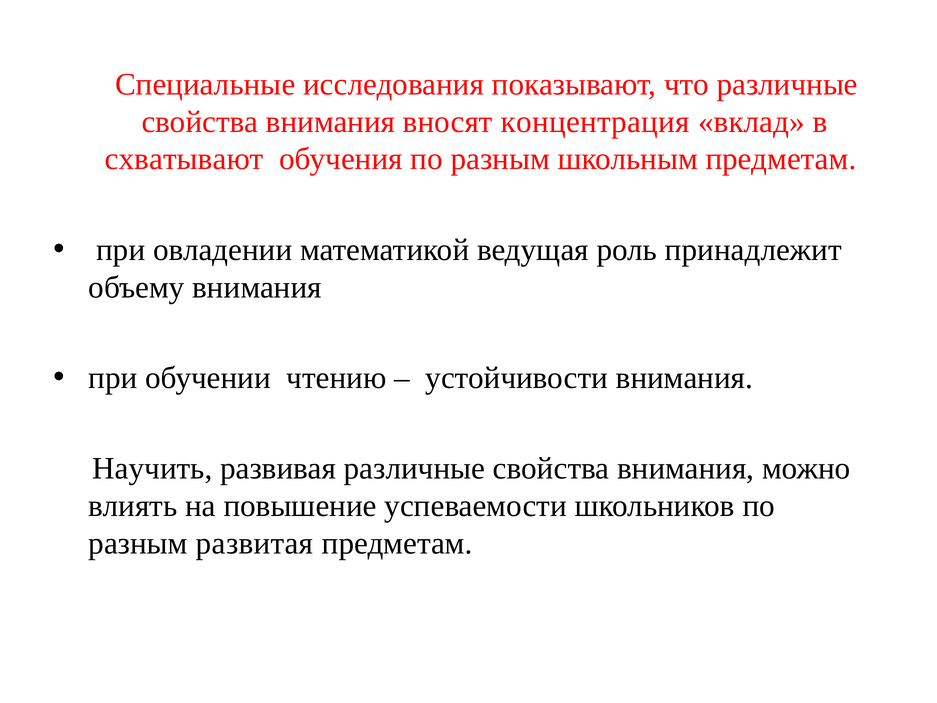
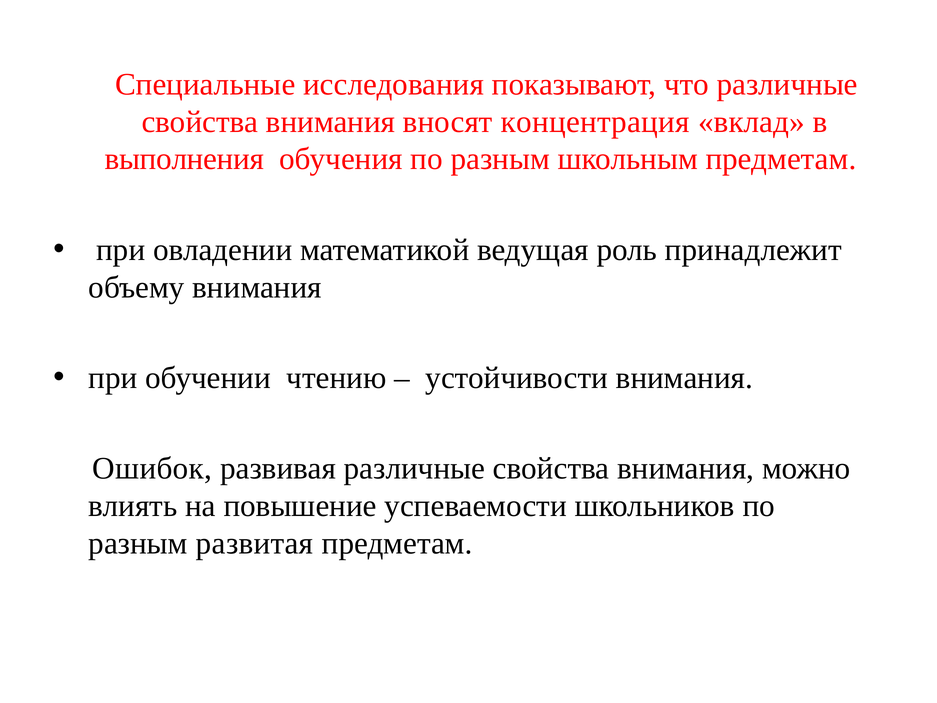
схватывают: схватывают -> выполнения
Научить: Научить -> Ошибок
